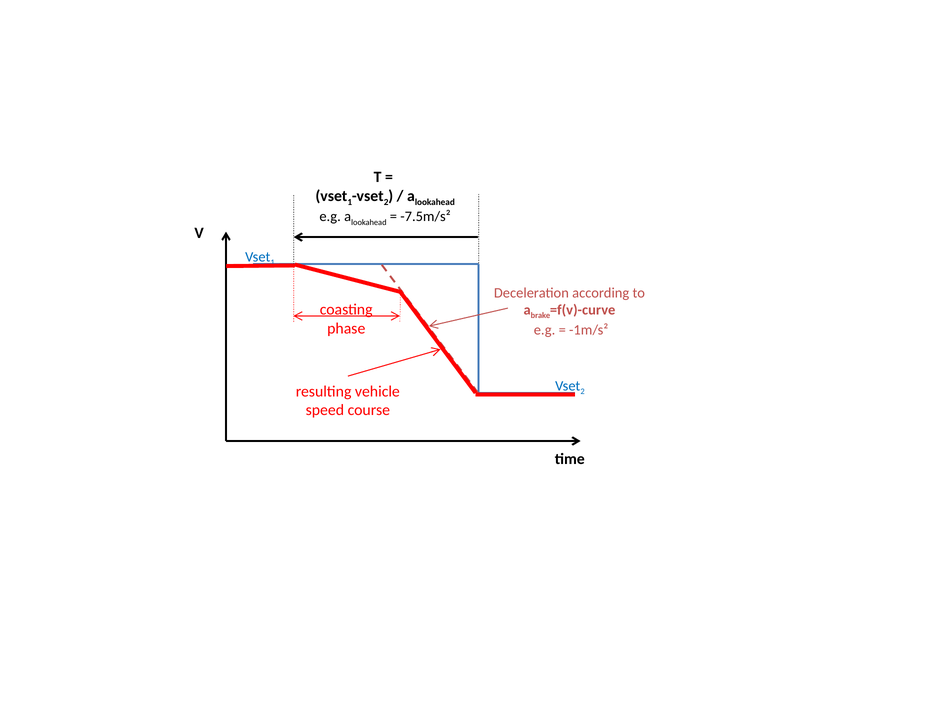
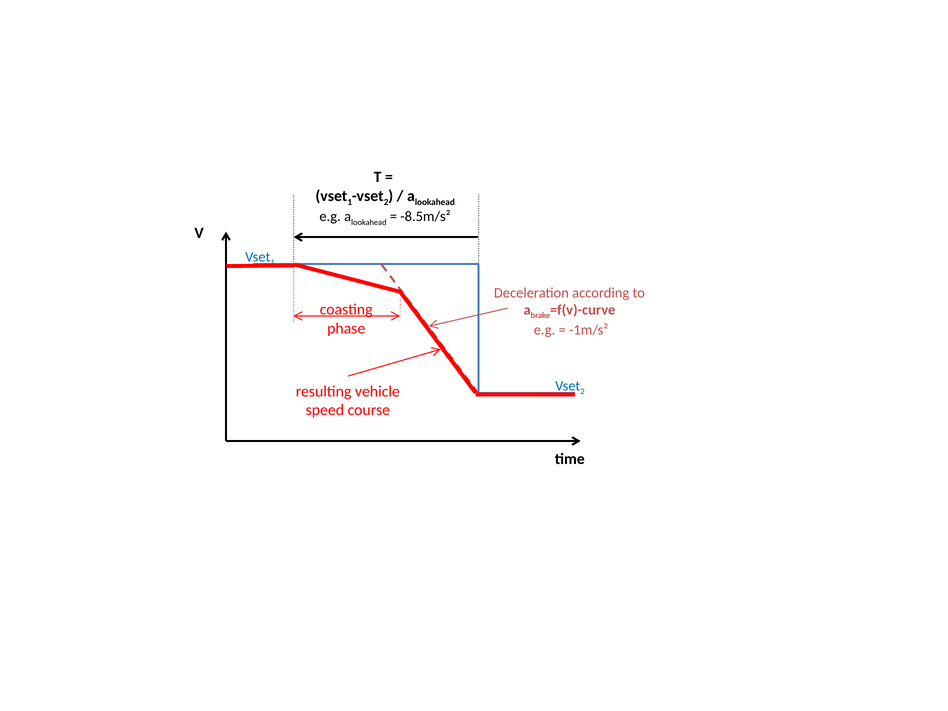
-7.5m/s²: -7.5m/s² -> -8.5m/s²
